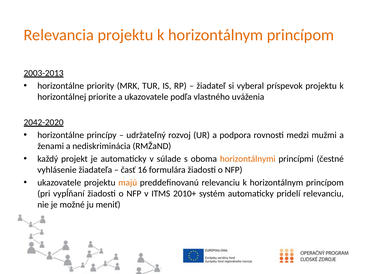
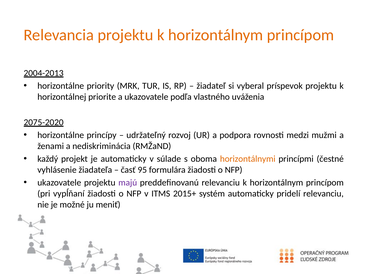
2003-2013: 2003-2013 -> 2004-2013
2042-2020: 2042-2020 -> 2075-2020
16: 16 -> 95
majú colour: orange -> purple
2010+: 2010+ -> 2015+
